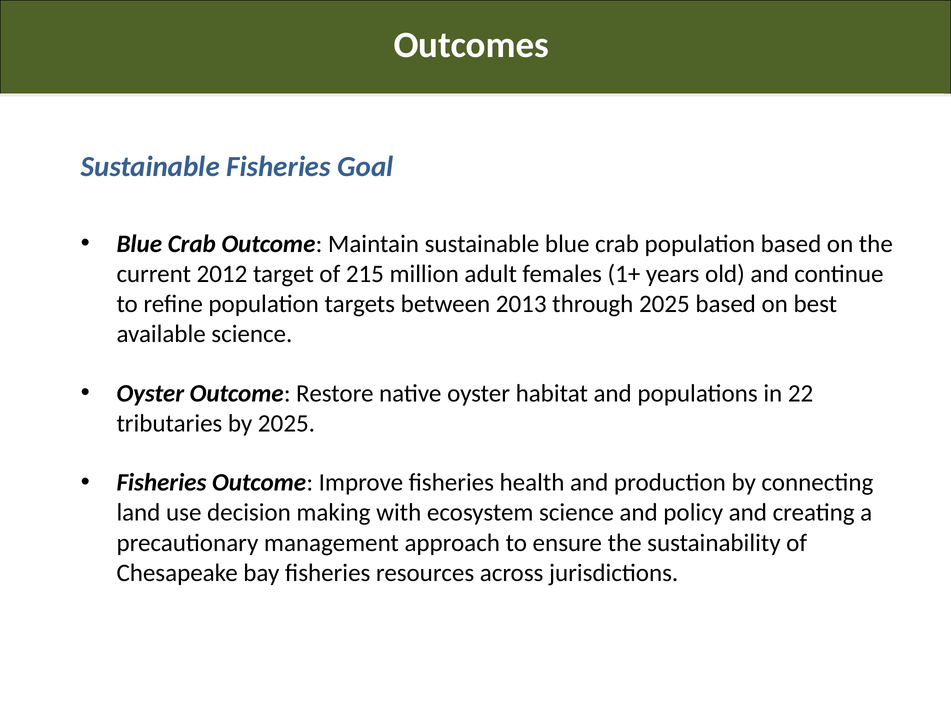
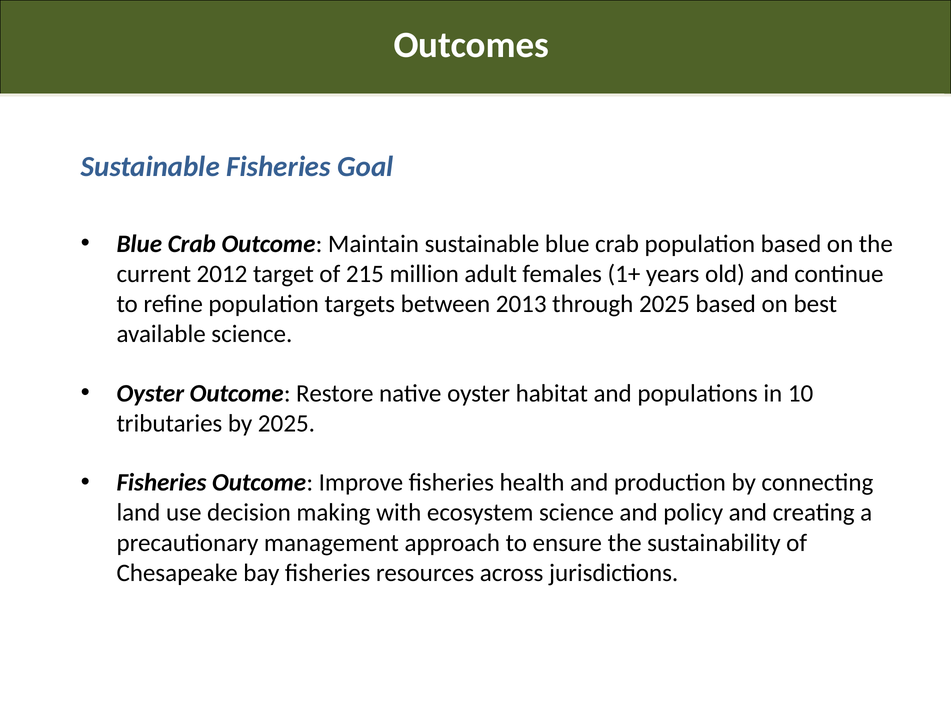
22: 22 -> 10
